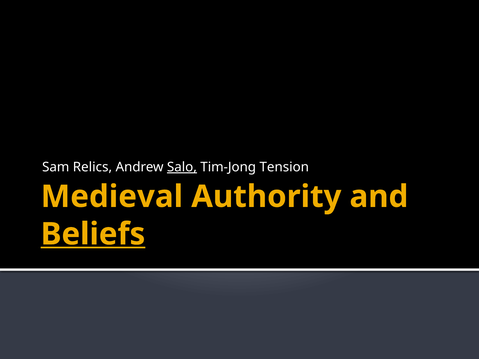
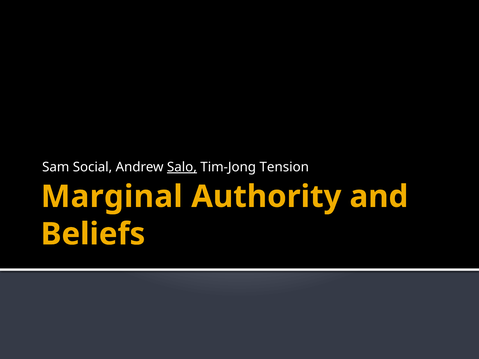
Relics: Relics -> Social
Medieval: Medieval -> Marginal
Beliefs underline: present -> none
